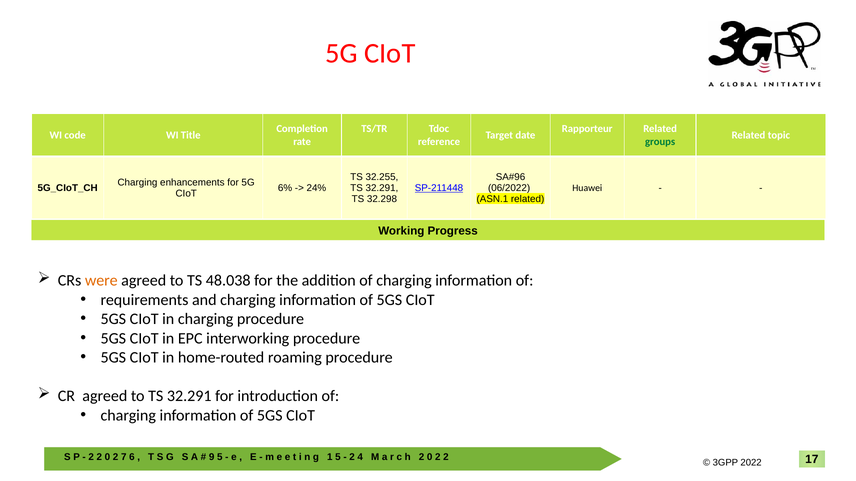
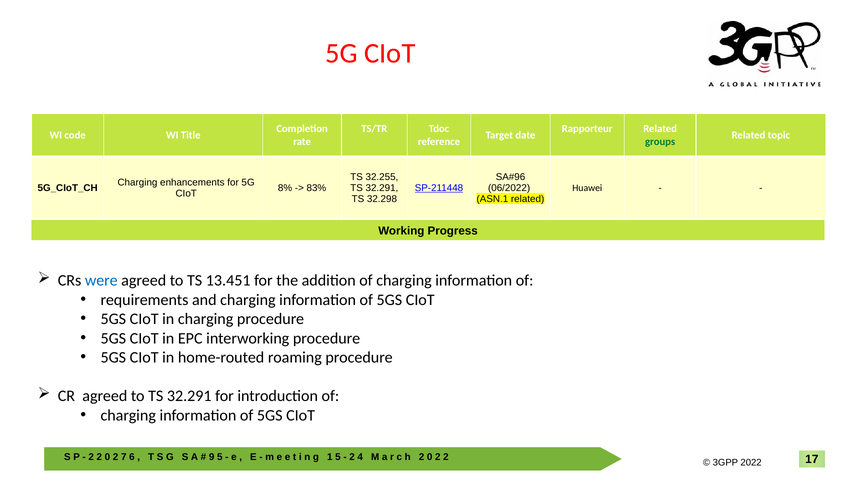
6%: 6% -> 8%
24%: 24% -> 83%
were colour: orange -> blue
48.038: 48.038 -> 13.451
